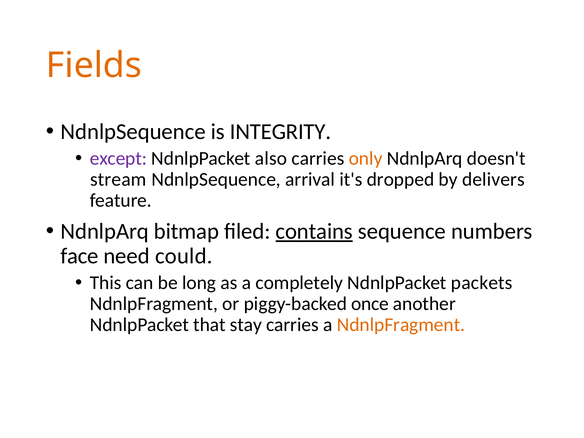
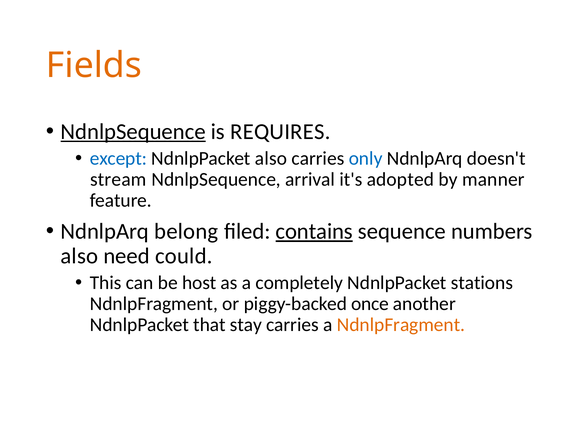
NdnlpSequence at (133, 132) underline: none -> present
INTEGRITY: INTEGRITY -> REQUIRES
except colour: purple -> blue
only colour: orange -> blue
dropped: dropped -> adopted
delivers: delivers -> manner
bitmap: bitmap -> belong
face at (80, 256): face -> also
long: long -> host
packets: packets -> stations
